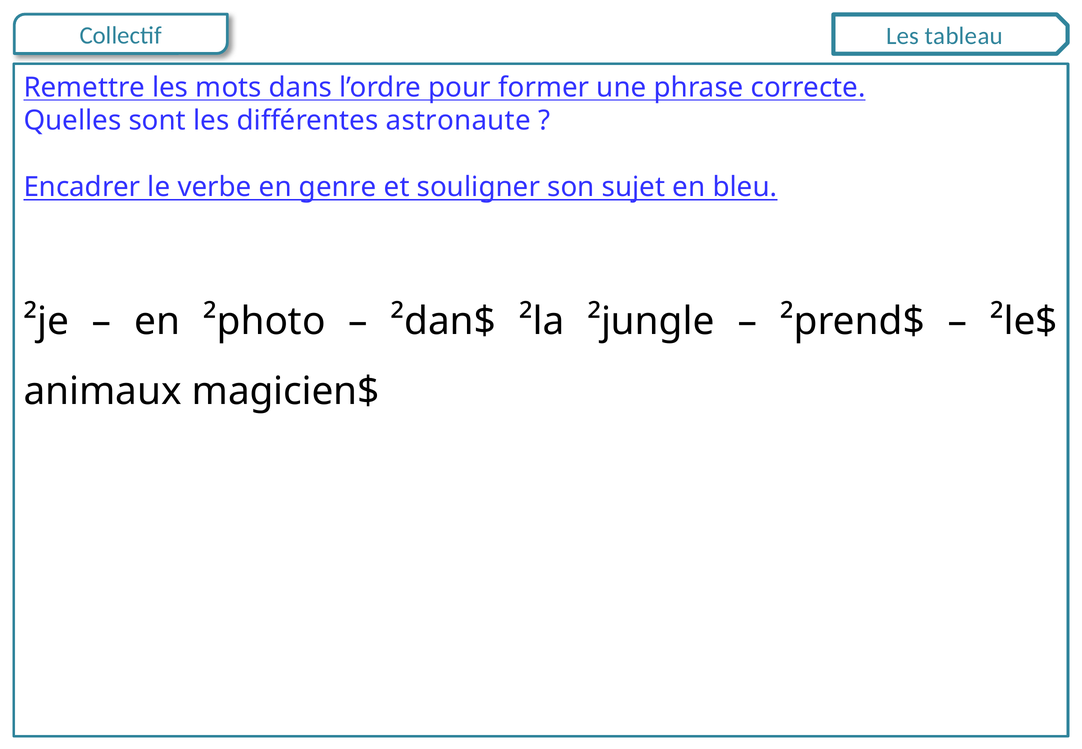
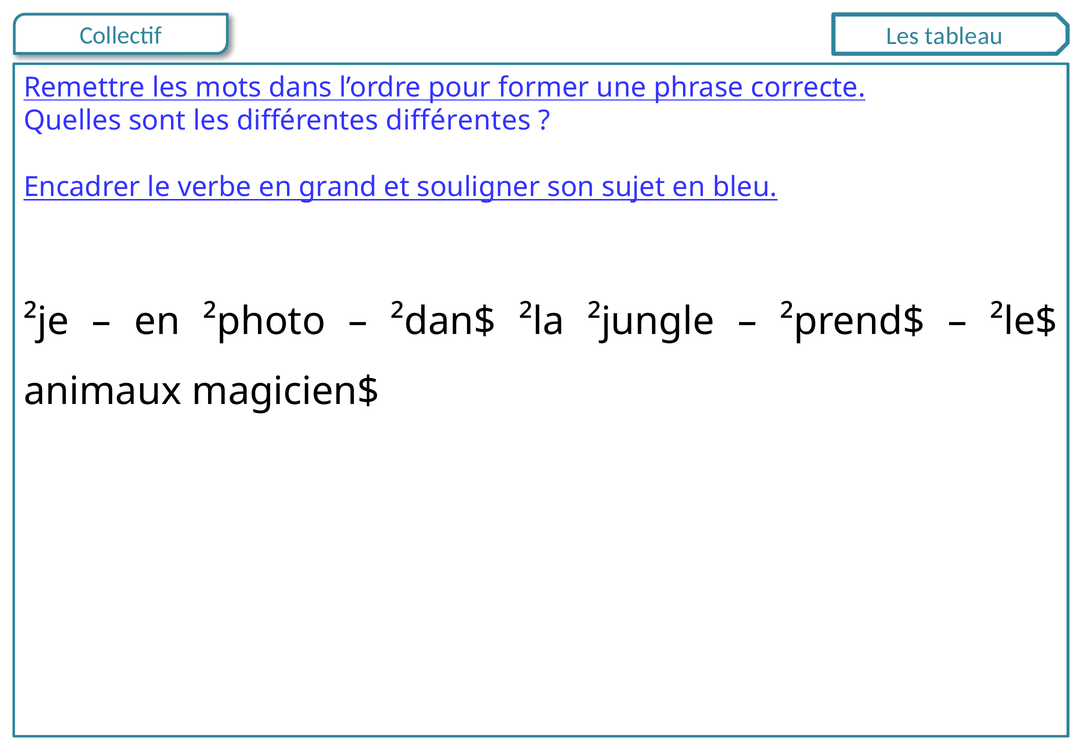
différentes astronaute: astronaute -> différentes
genre: genre -> grand
